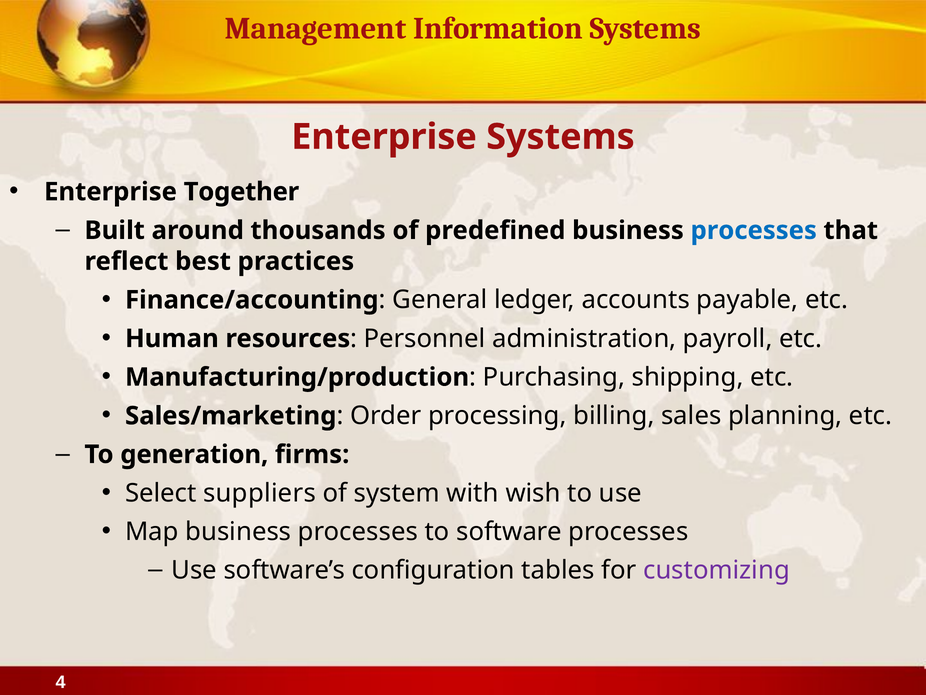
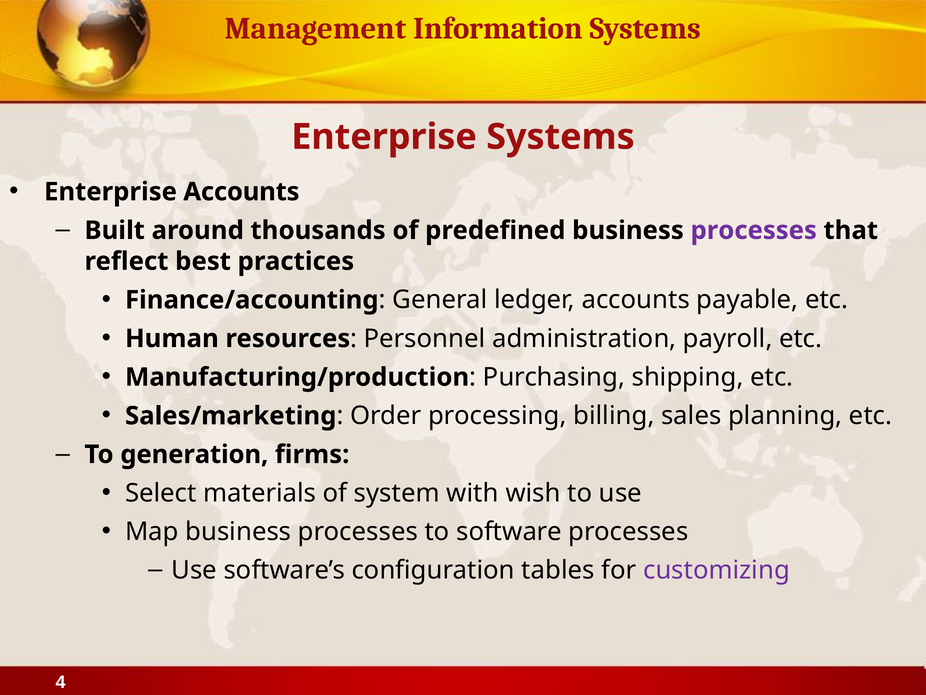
Enterprise Together: Together -> Accounts
processes at (754, 230) colour: blue -> purple
suppliers: suppliers -> materials
